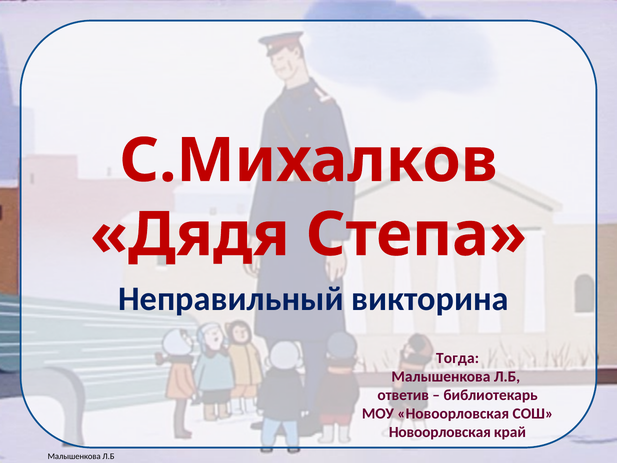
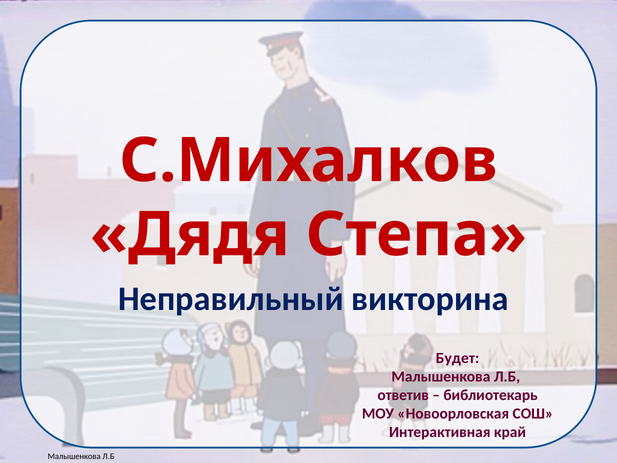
Тогда: Тогда -> Будет
Новоорловская at (440, 432): Новоорловская -> Интерактивная
